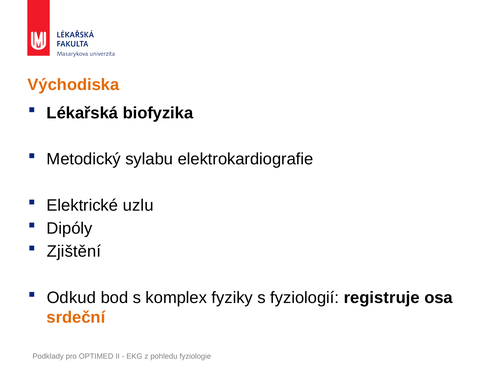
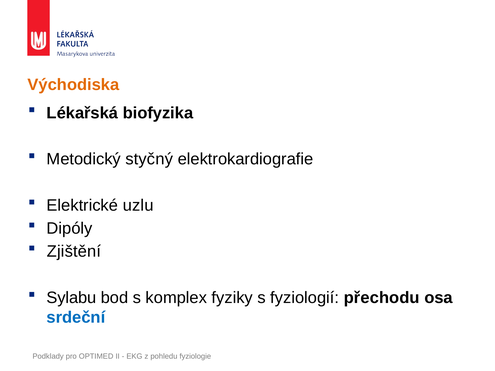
sylabu: sylabu -> styčný
Odkud: Odkud -> Sylabu
registruje: registruje -> přechodu
srdeční colour: orange -> blue
